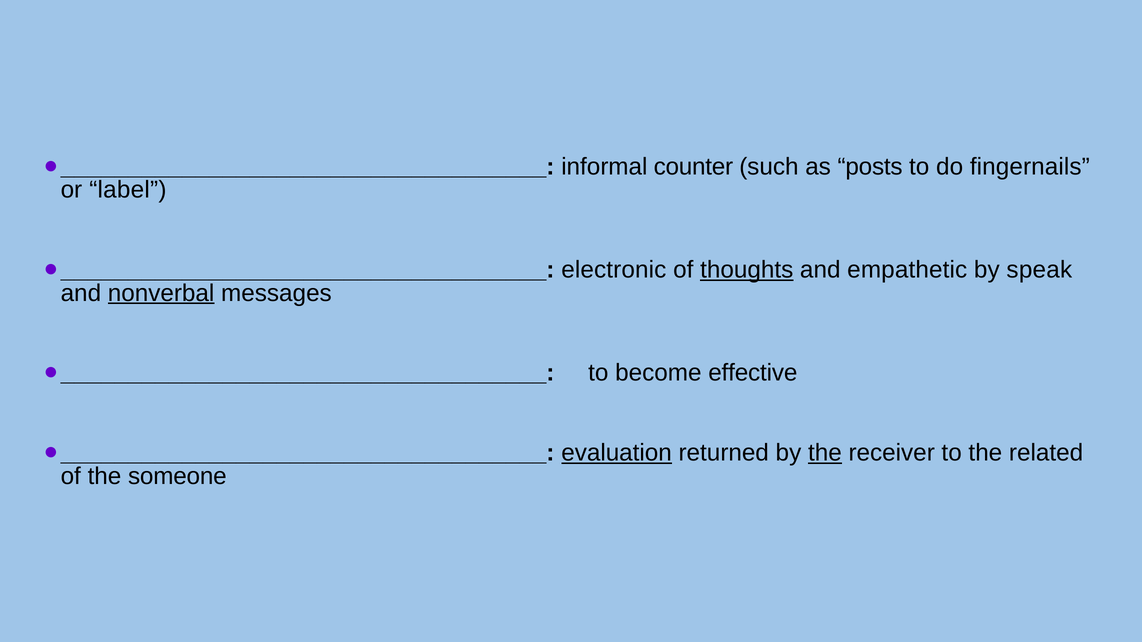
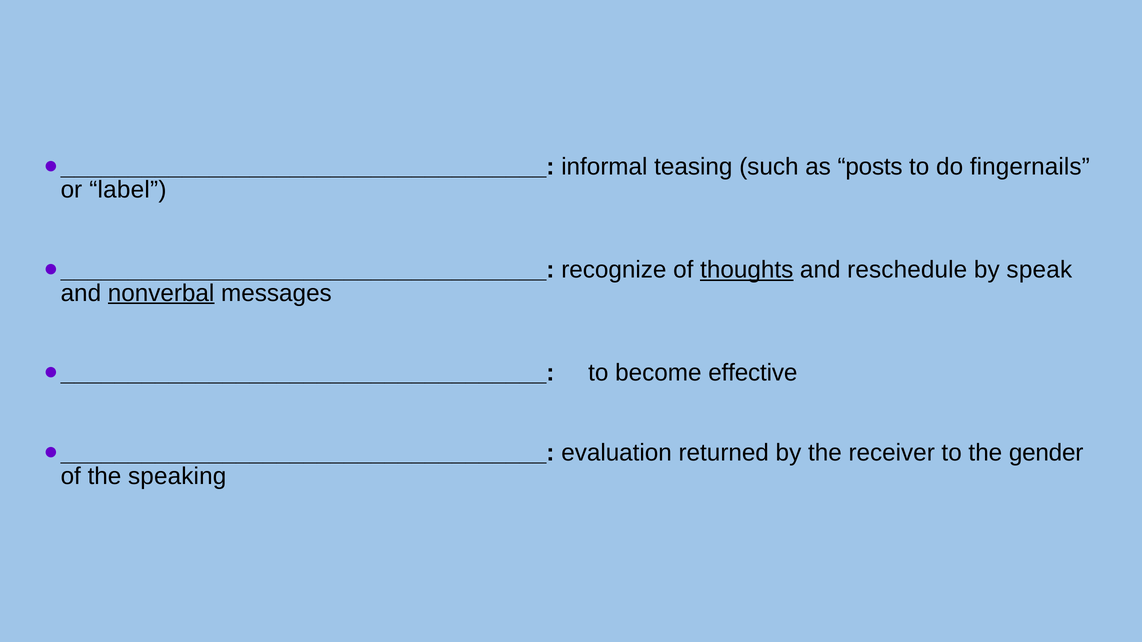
counter: counter -> teasing
electronic: electronic -> recognize
empathetic: empathetic -> reschedule
evaluation underline: present -> none
the at (825, 453) underline: present -> none
related: related -> gender
someone: someone -> speaking
